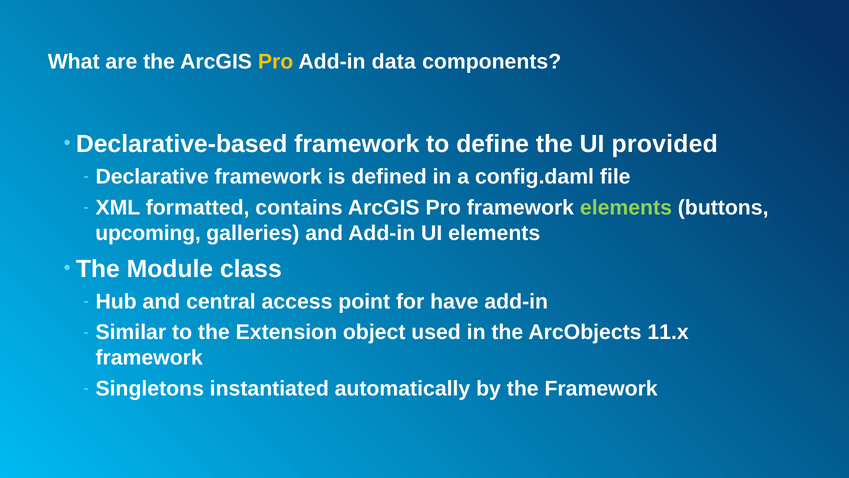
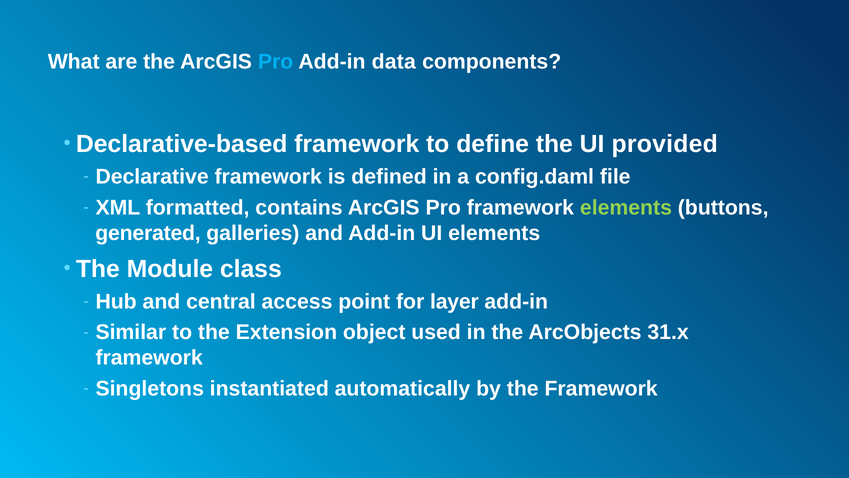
Pro at (276, 62) colour: yellow -> light blue
upcoming: upcoming -> generated
have: have -> layer
11.x: 11.x -> 31.x
